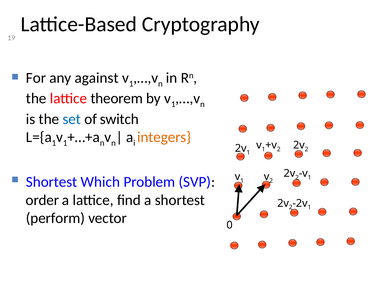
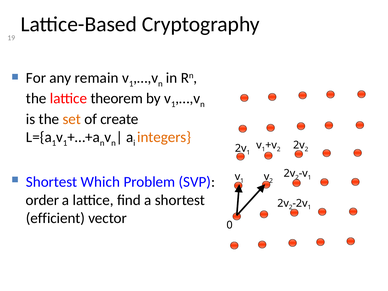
against: against -> remain
set colour: blue -> orange
switch: switch -> create
perform: perform -> efficient
